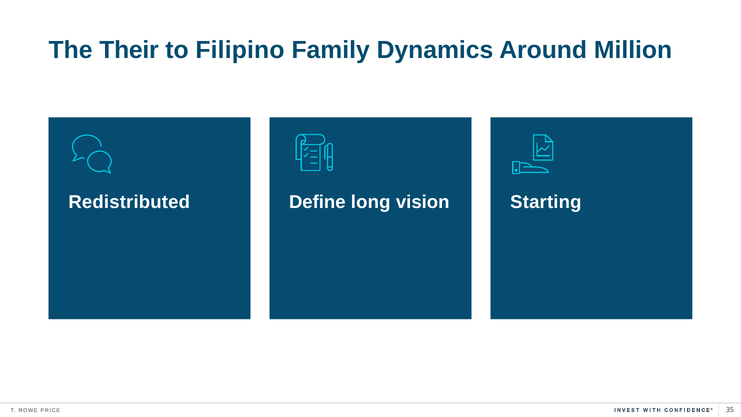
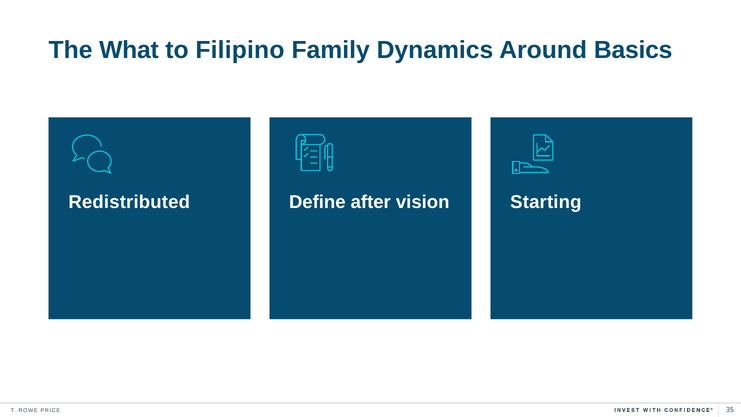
Their: Their -> What
Million: Million -> Basics
long: long -> after
